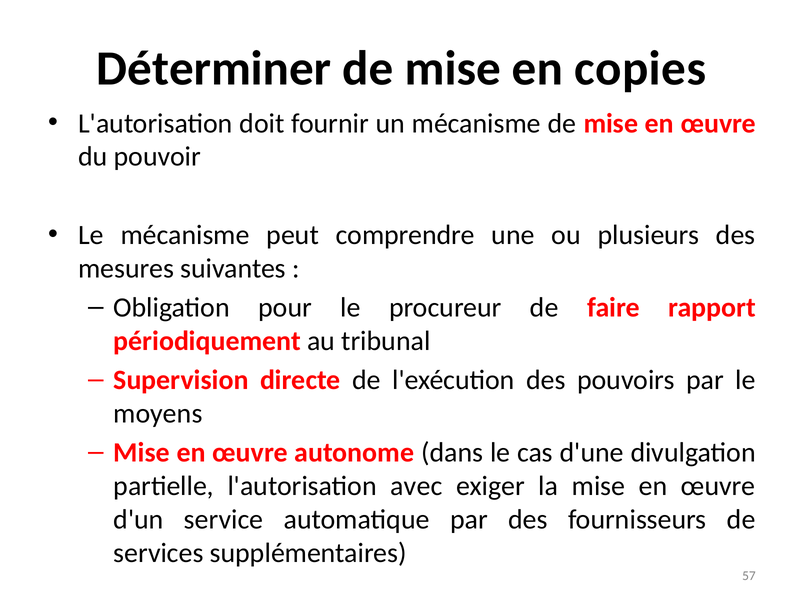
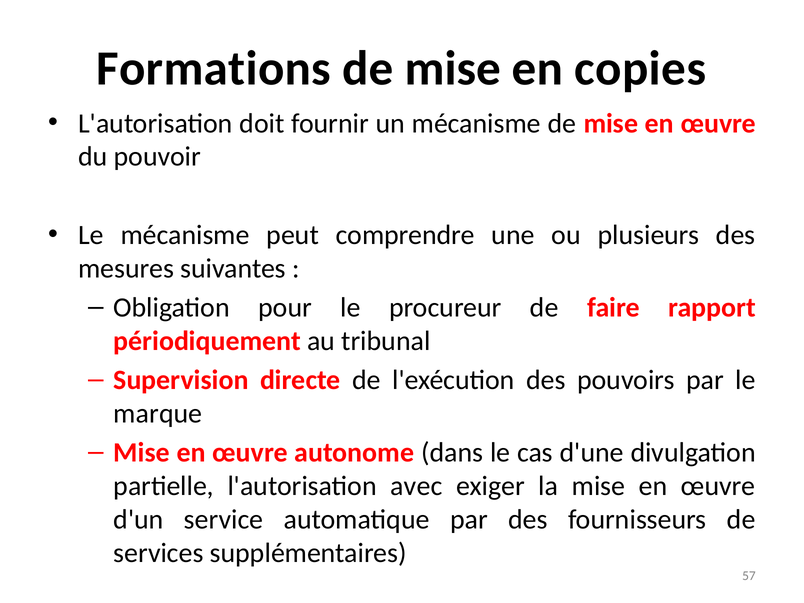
Déterminer: Déterminer -> Formations
moyens: moyens -> marque
